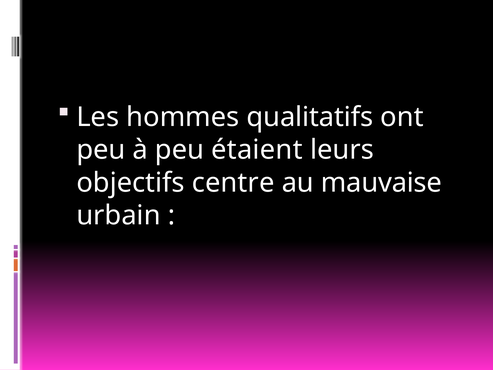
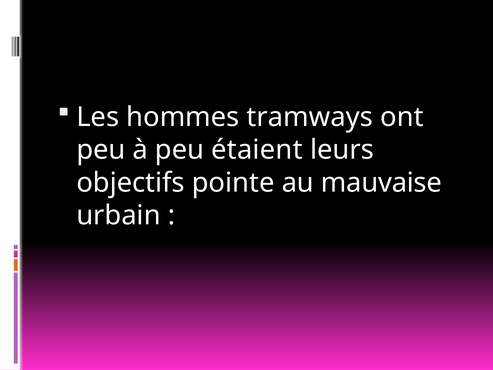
qualitatifs: qualitatifs -> tramways
centre: centre -> pointe
